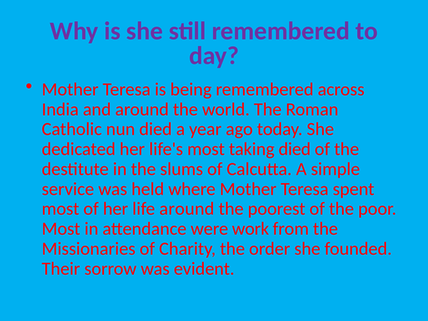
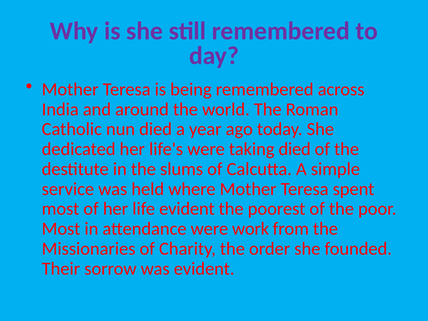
life's most: most -> were
life around: around -> evident
